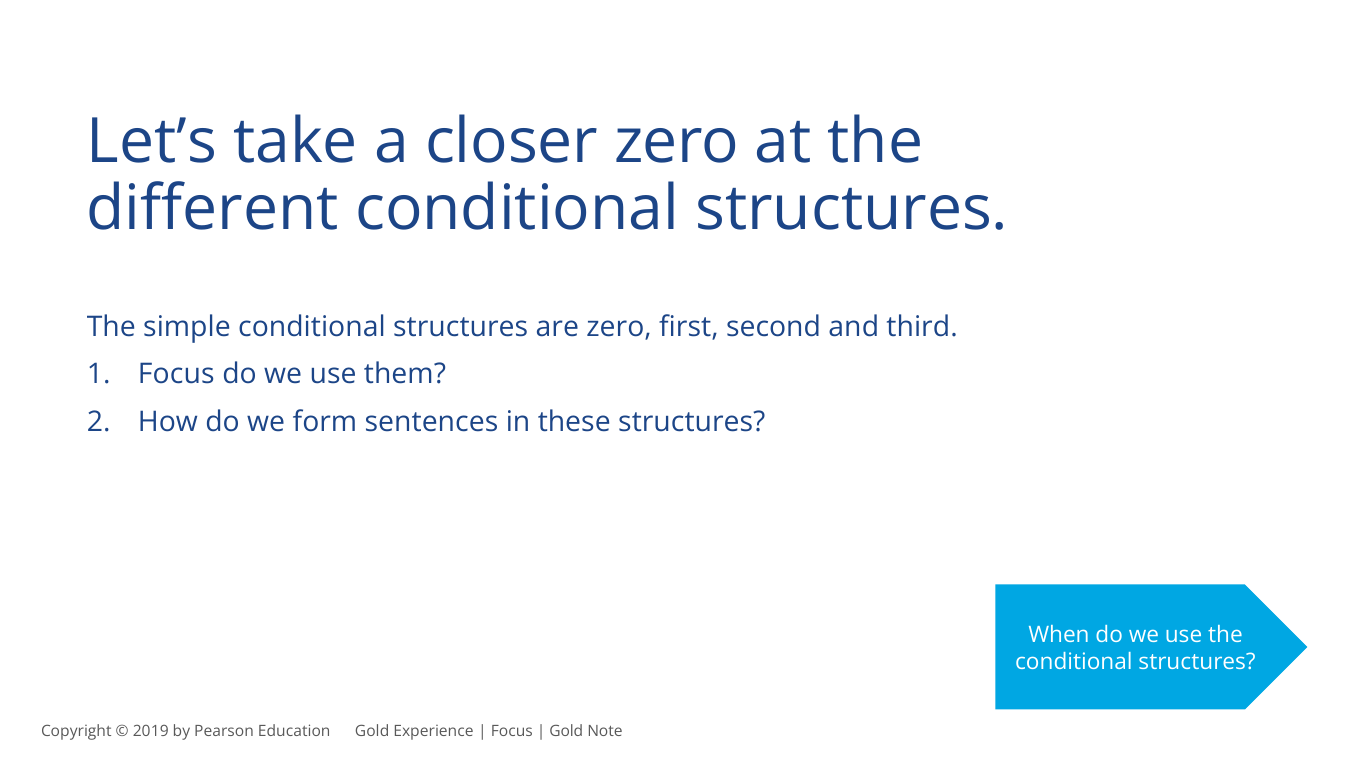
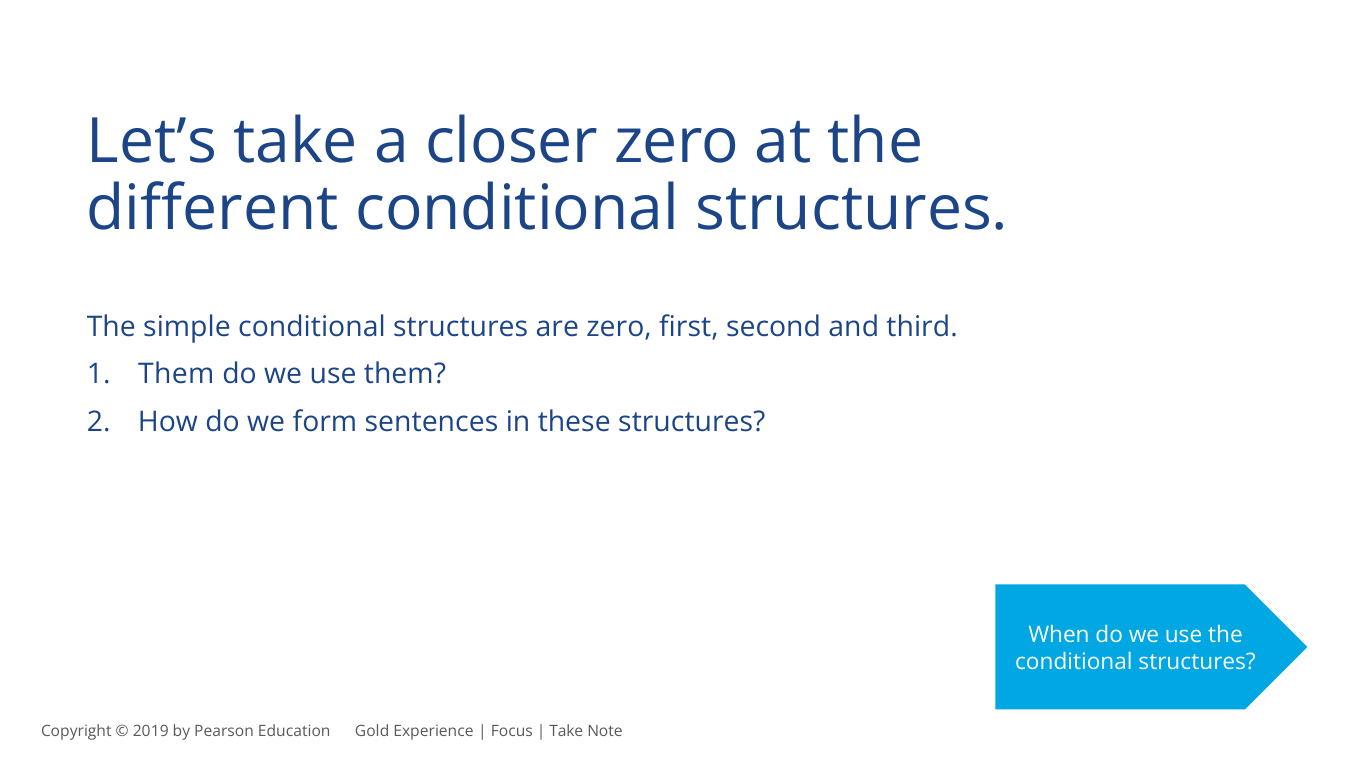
Focus at (176, 374): Focus -> Them
Gold at (566, 731): Gold -> Take
